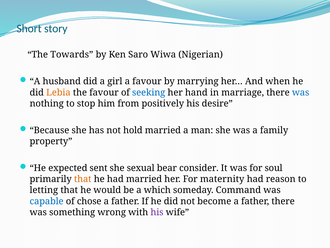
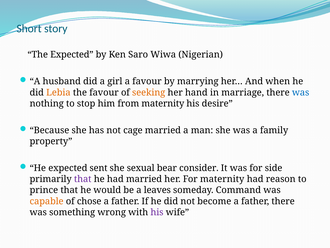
The Towards: Towards -> Expected
seeking colour: blue -> orange
from positively: positively -> maternity
hold: hold -> cage
soul: soul -> side
that at (83, 179) colour: orange -> purple
letting: letting -> prince
which: which -> leaves
capable colour: blue -> orange
